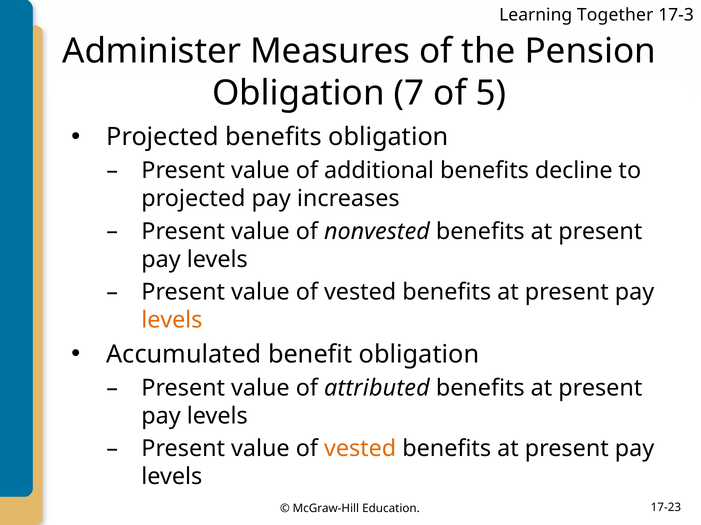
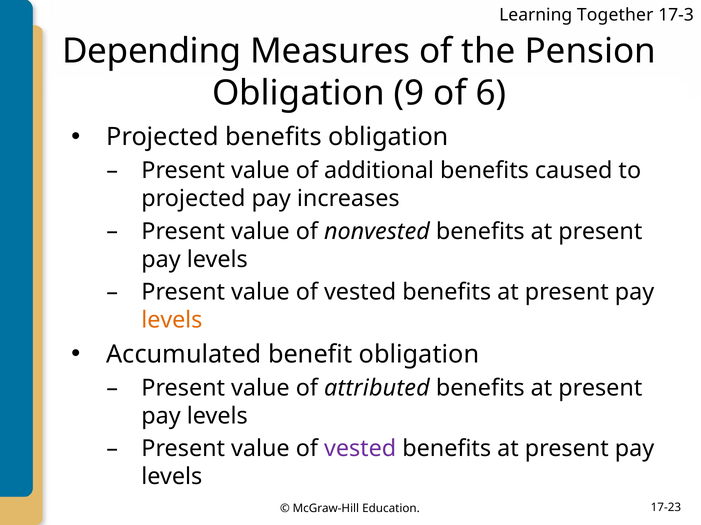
Administer: Administer -> Depending
7: 7 -> 9
5: 5 -> 6
decline: decline -> caused
vested at (360, 449) colour: orange -> purple
